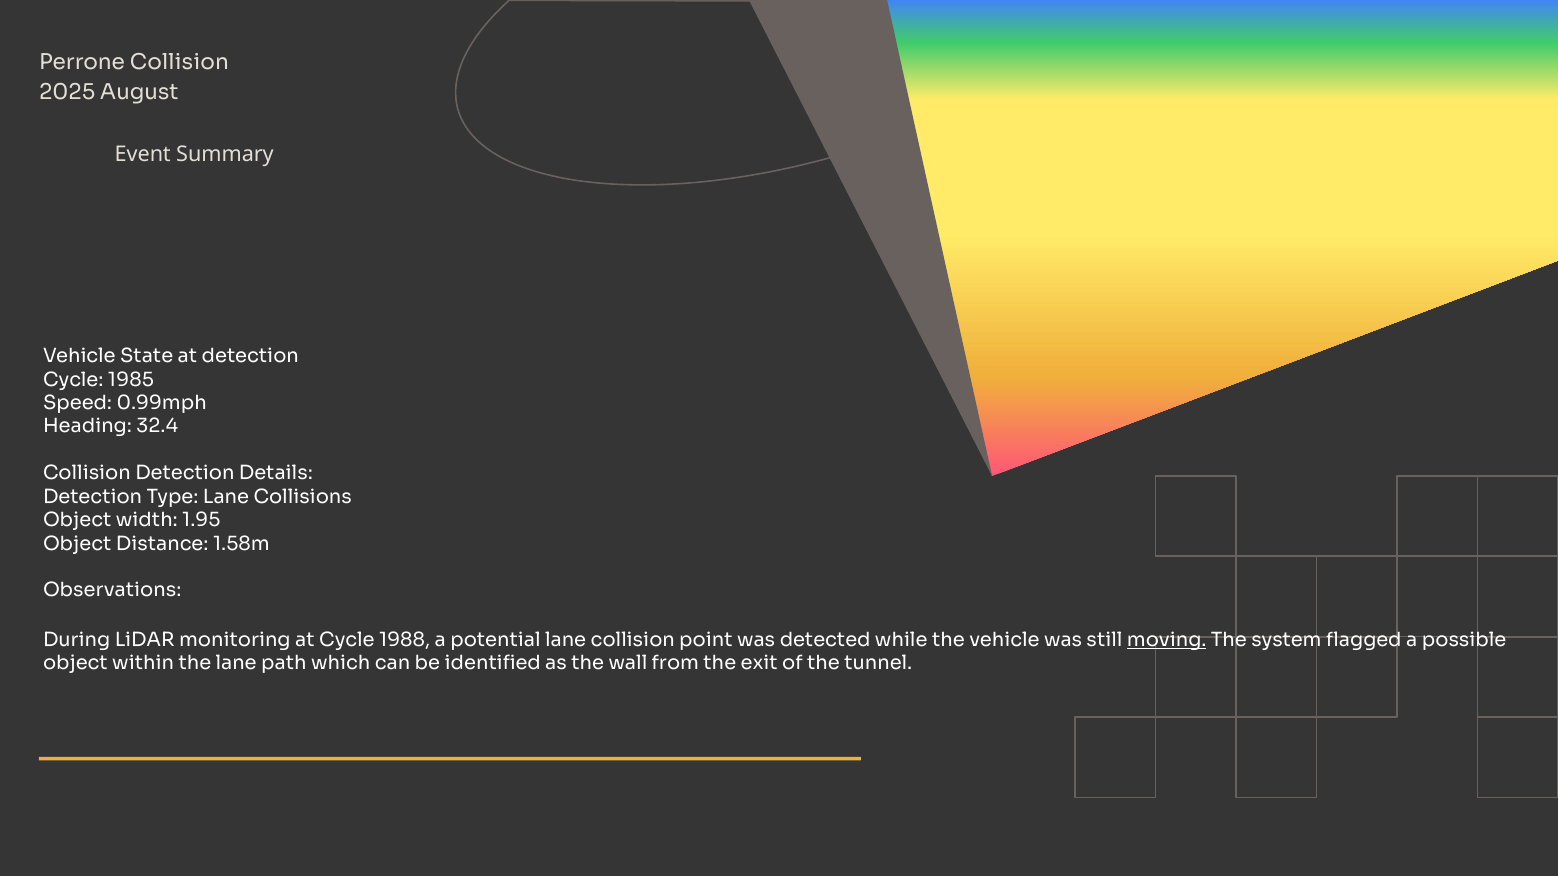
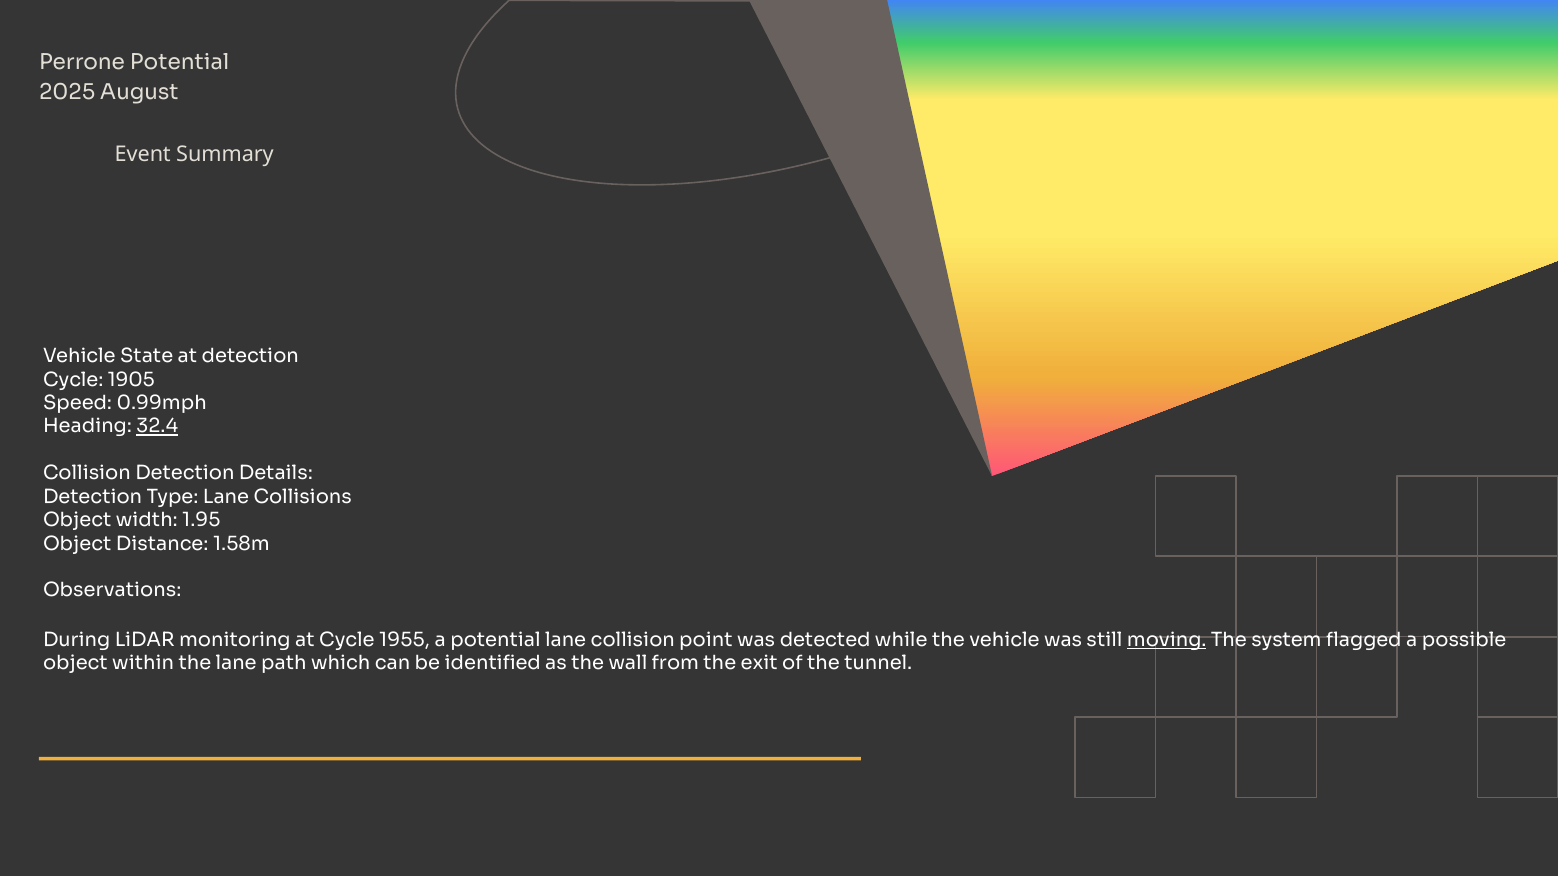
Perrone Collision: Collision -> Potential
1985: 1985 -> 1905
32.4 underline: none -> present
1988: 1988 -> 1955
